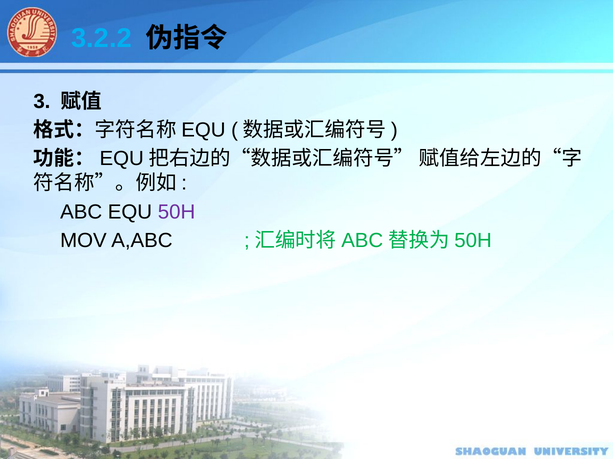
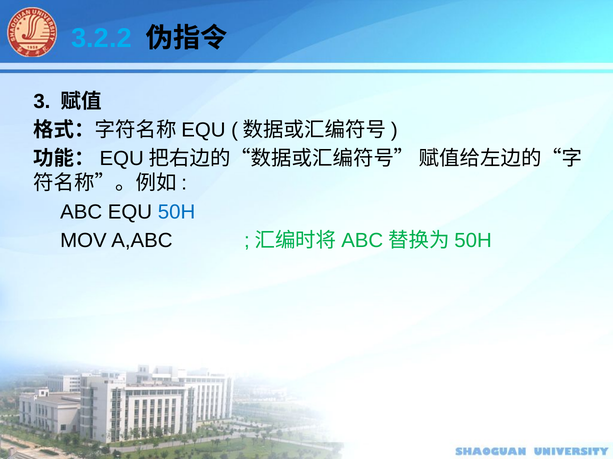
50H colour: purple -> blue
